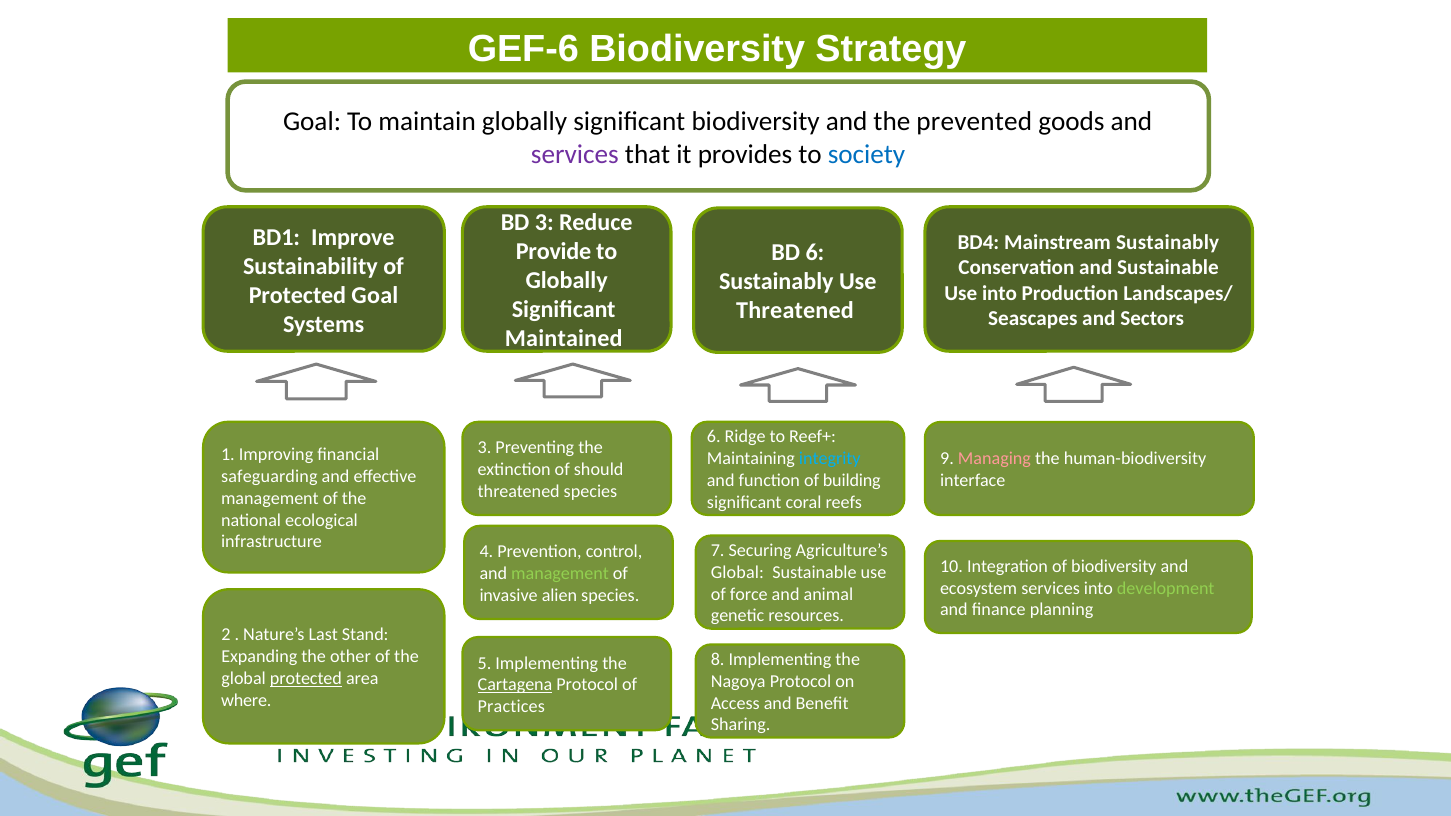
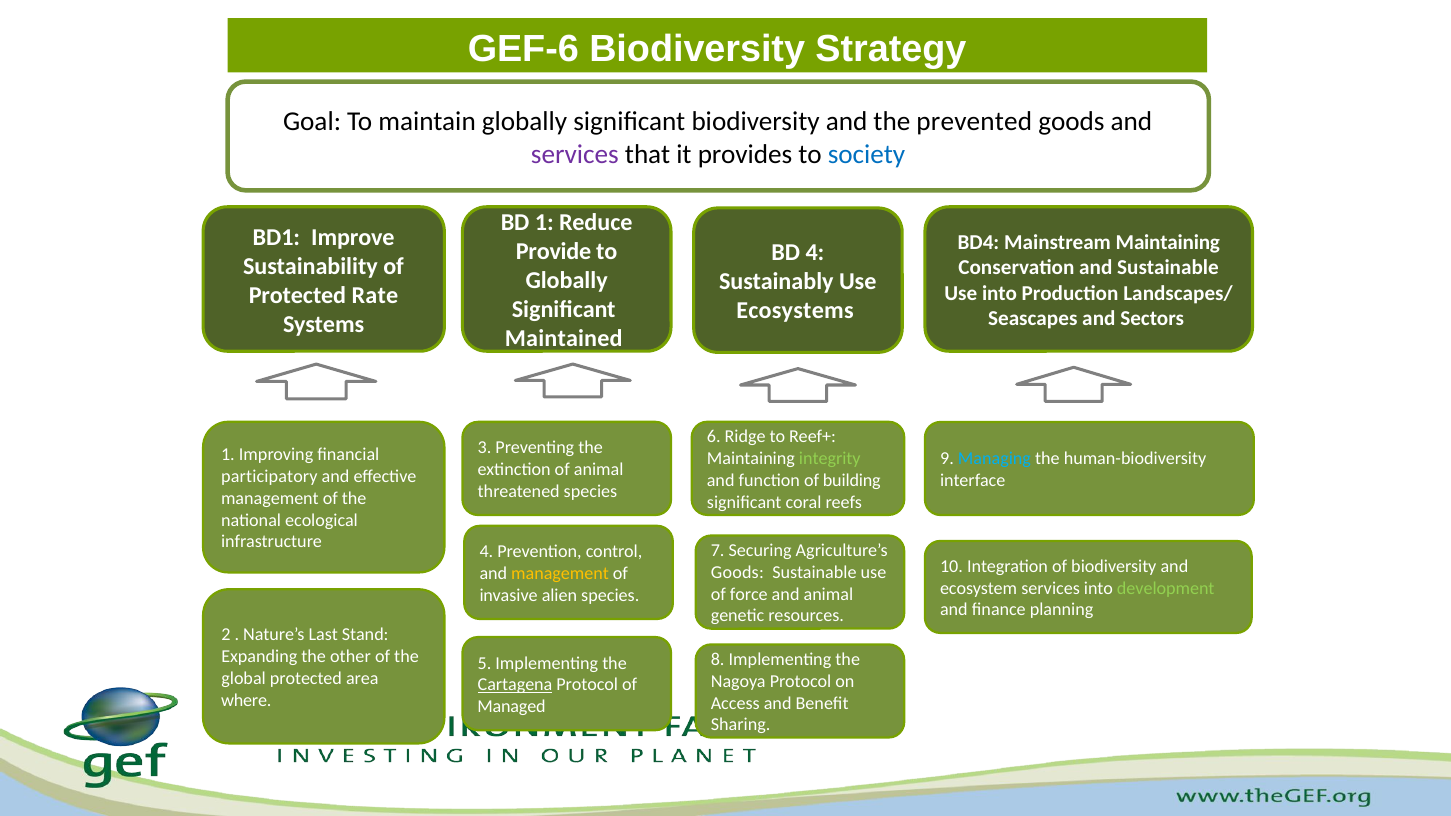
BD 3: 3 -> 1
Mainstream Sustainably: Sustainably -> Maintaining
BD 6: 6 -> 4
Protected Goal: Goal -> Rate
Threatened at (795, 311): Threatened -> Ecosystems
integrity colour: light blue -> light green
Managing colour: pink -> light blue
of should: should -> animal
safeguarding: safeguarding -> participatory
Global at (737, 573): Global -> Goods
management at (560, 574) colour: light green -> yellow
protected at (306, 679) underline: present -> none
Practices: Practices -> Managed
